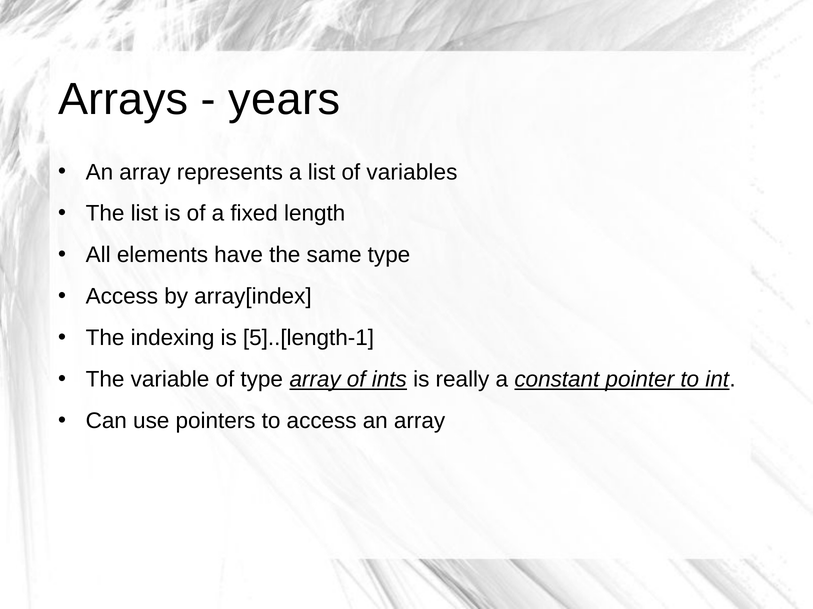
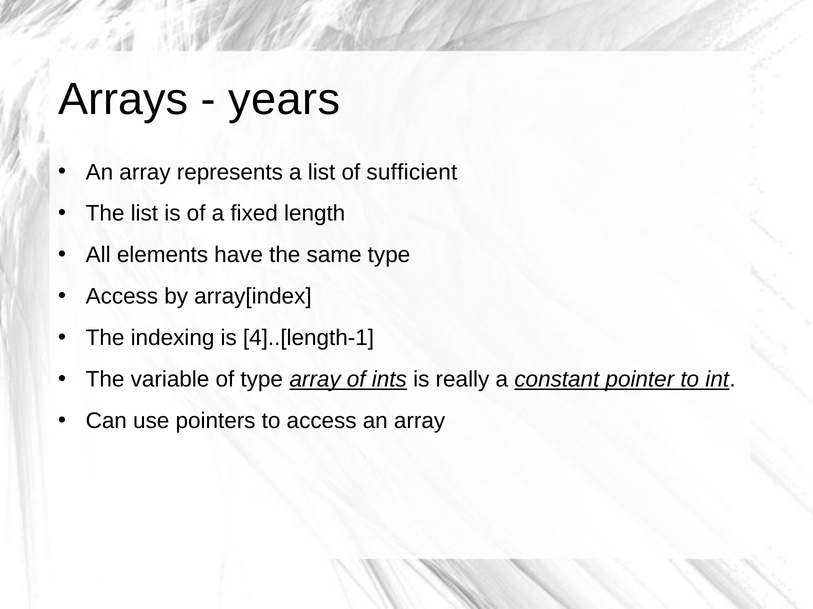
variables: variables -> sufficient
5]..[length-1: 5]..[length-1 -> 4]..[length-1
